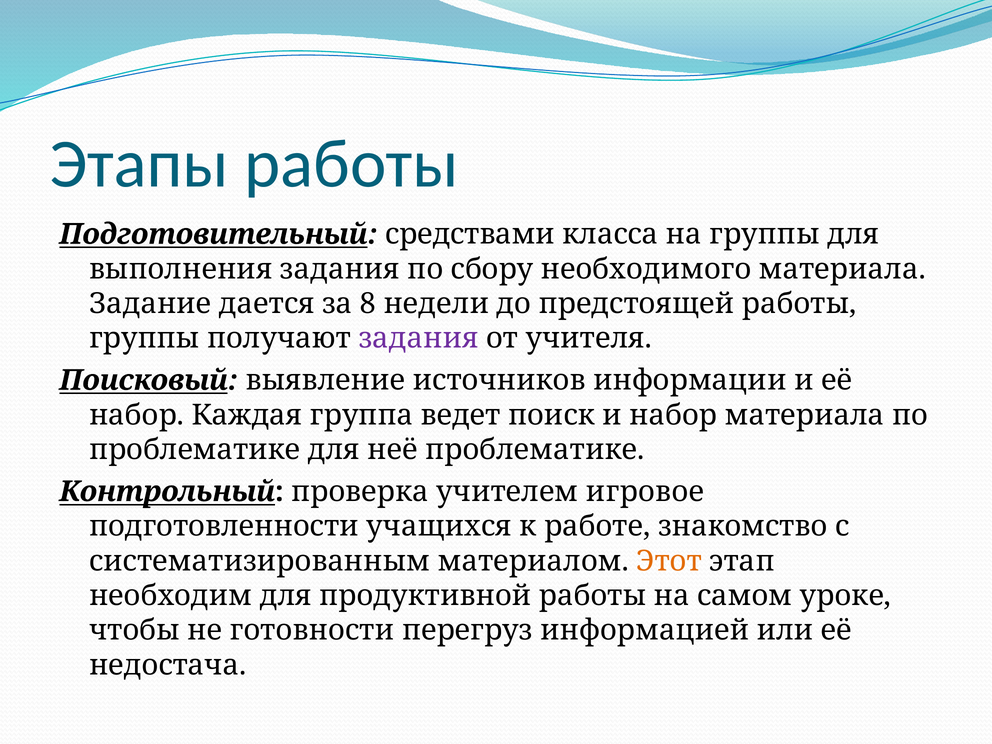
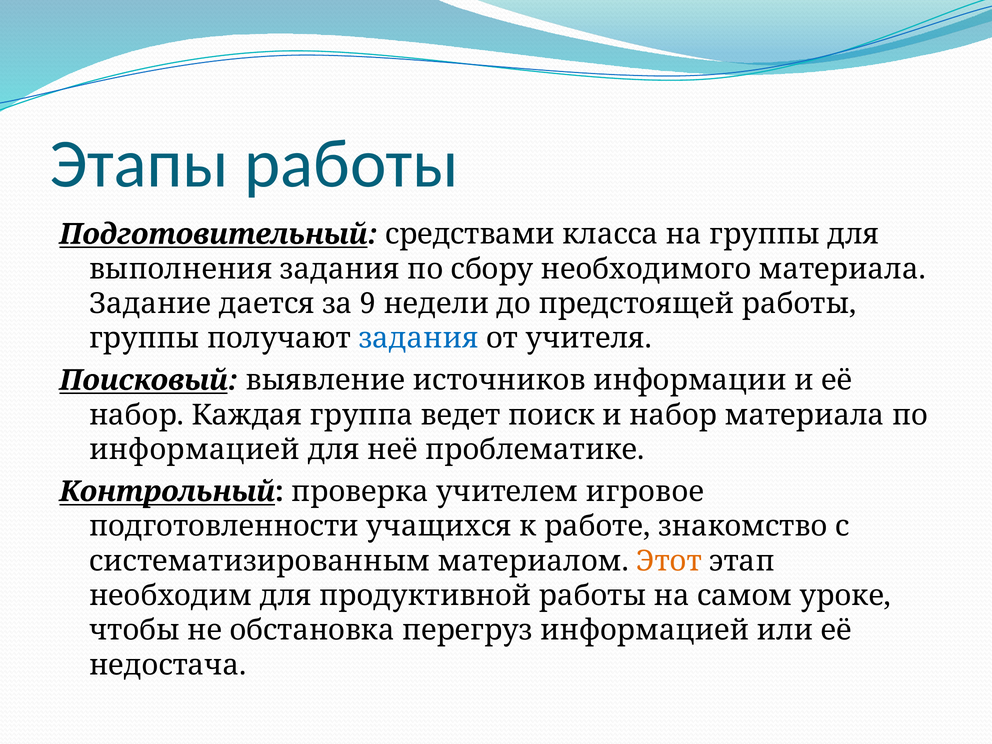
8: 8 -> 9
задания at (419, 338) colour: purple -> blue
проблематике at (195, 450): проблематике -> информацией
готовности: готовности -> обстановка
